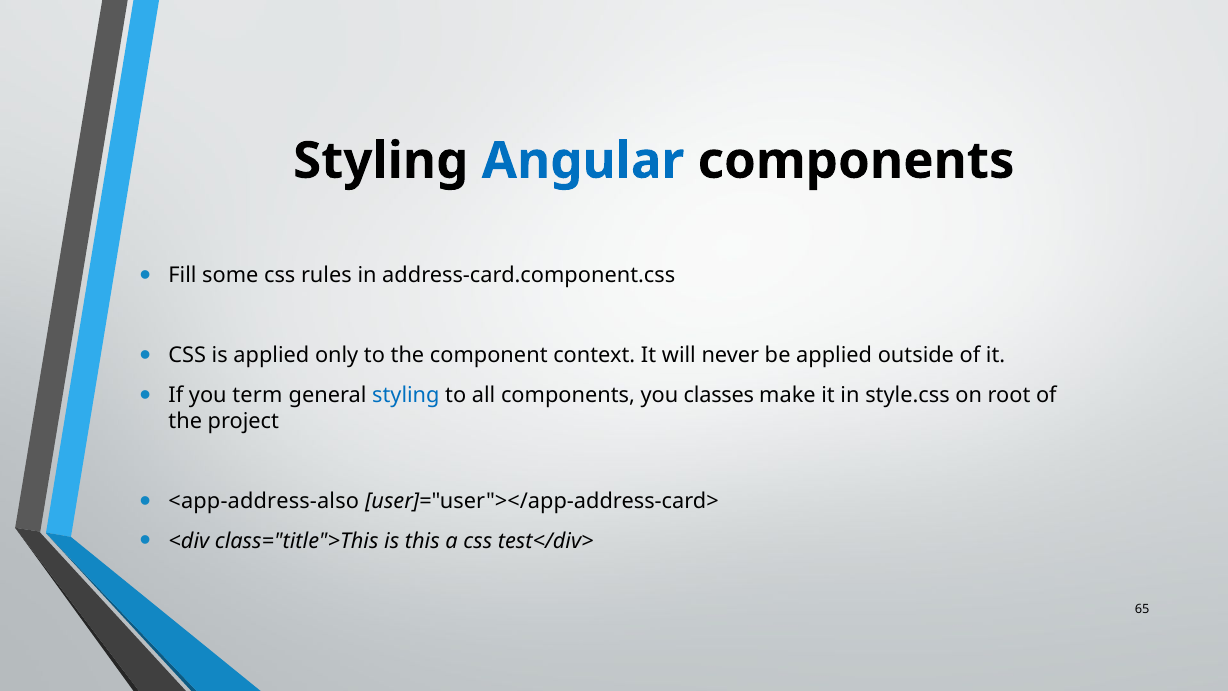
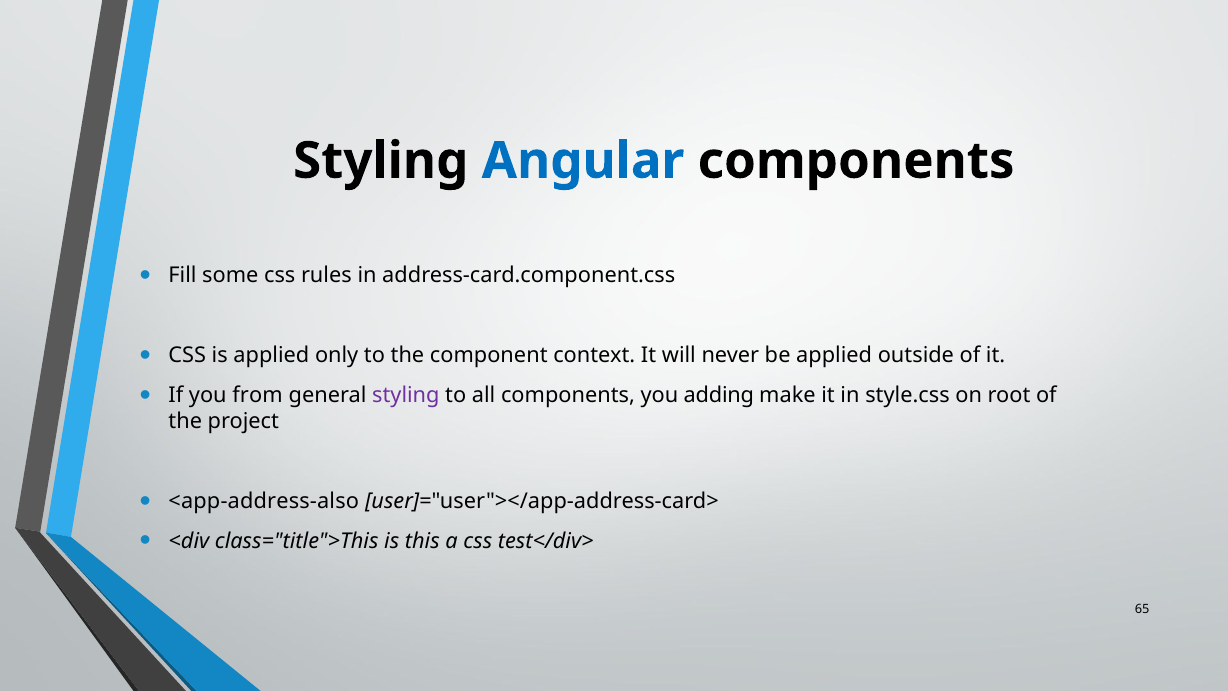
term: term -> from
styling at (406, 395) colour: blue -> purple
classes: classes -> adding
